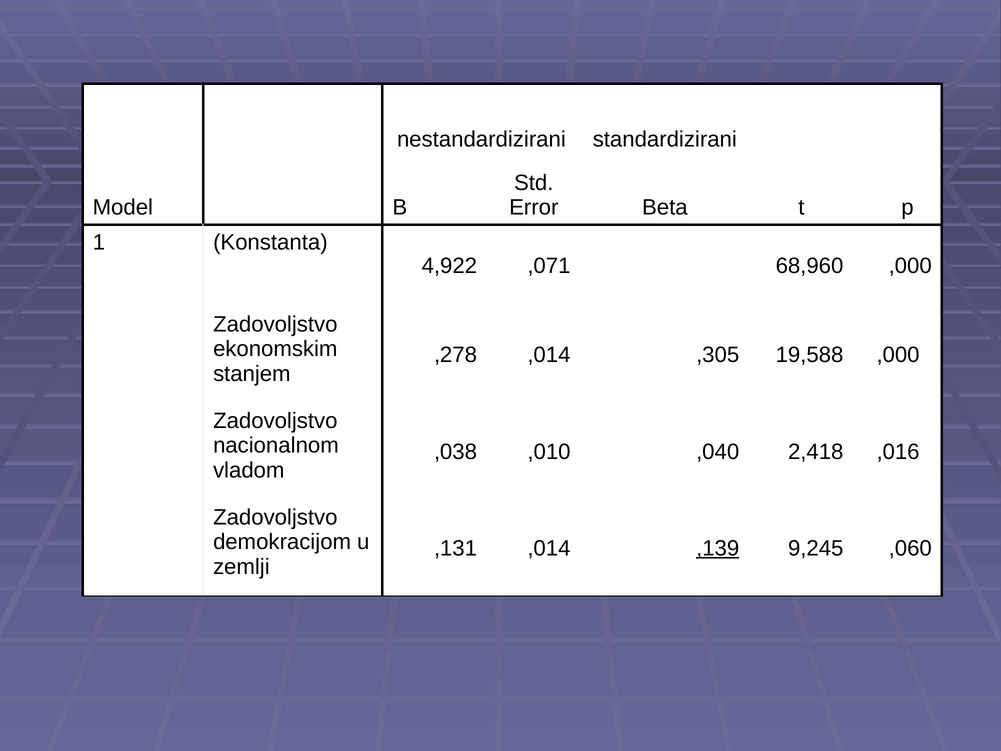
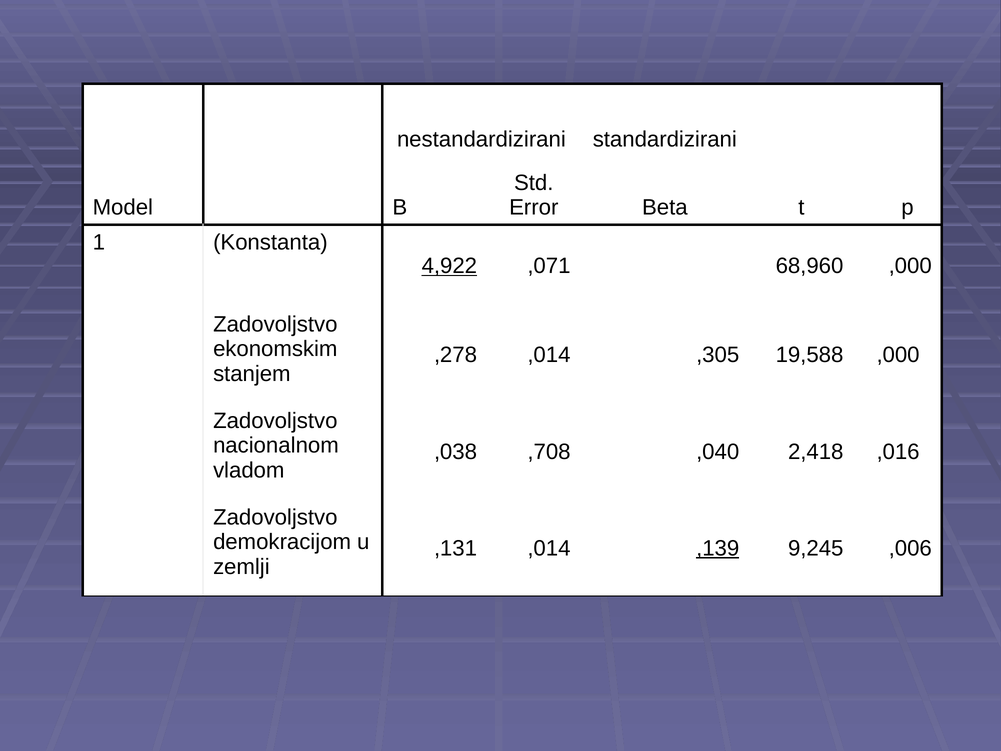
4,922 underline: none -> present
,010: ,010 -> ,708
,060: ,060 -> ,006
